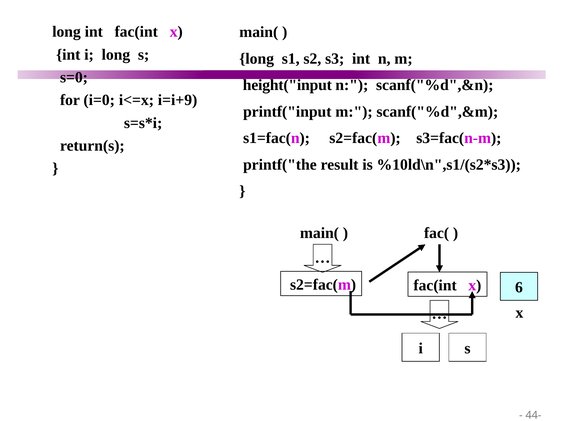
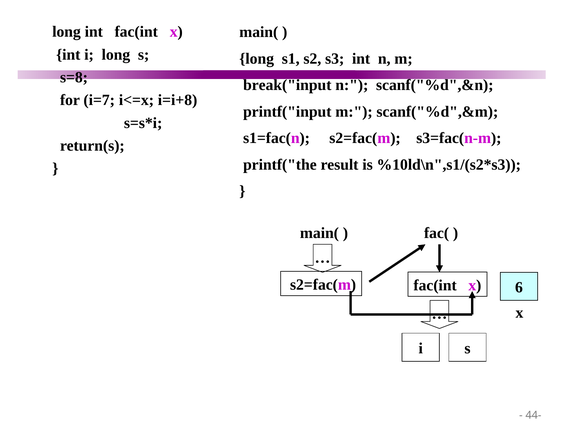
s=0: s=0 -> s=8
height("input: height("input -> break("input
i=0: i=0 -> i=7
i=i+9: i=i+9 -> i=i+8
